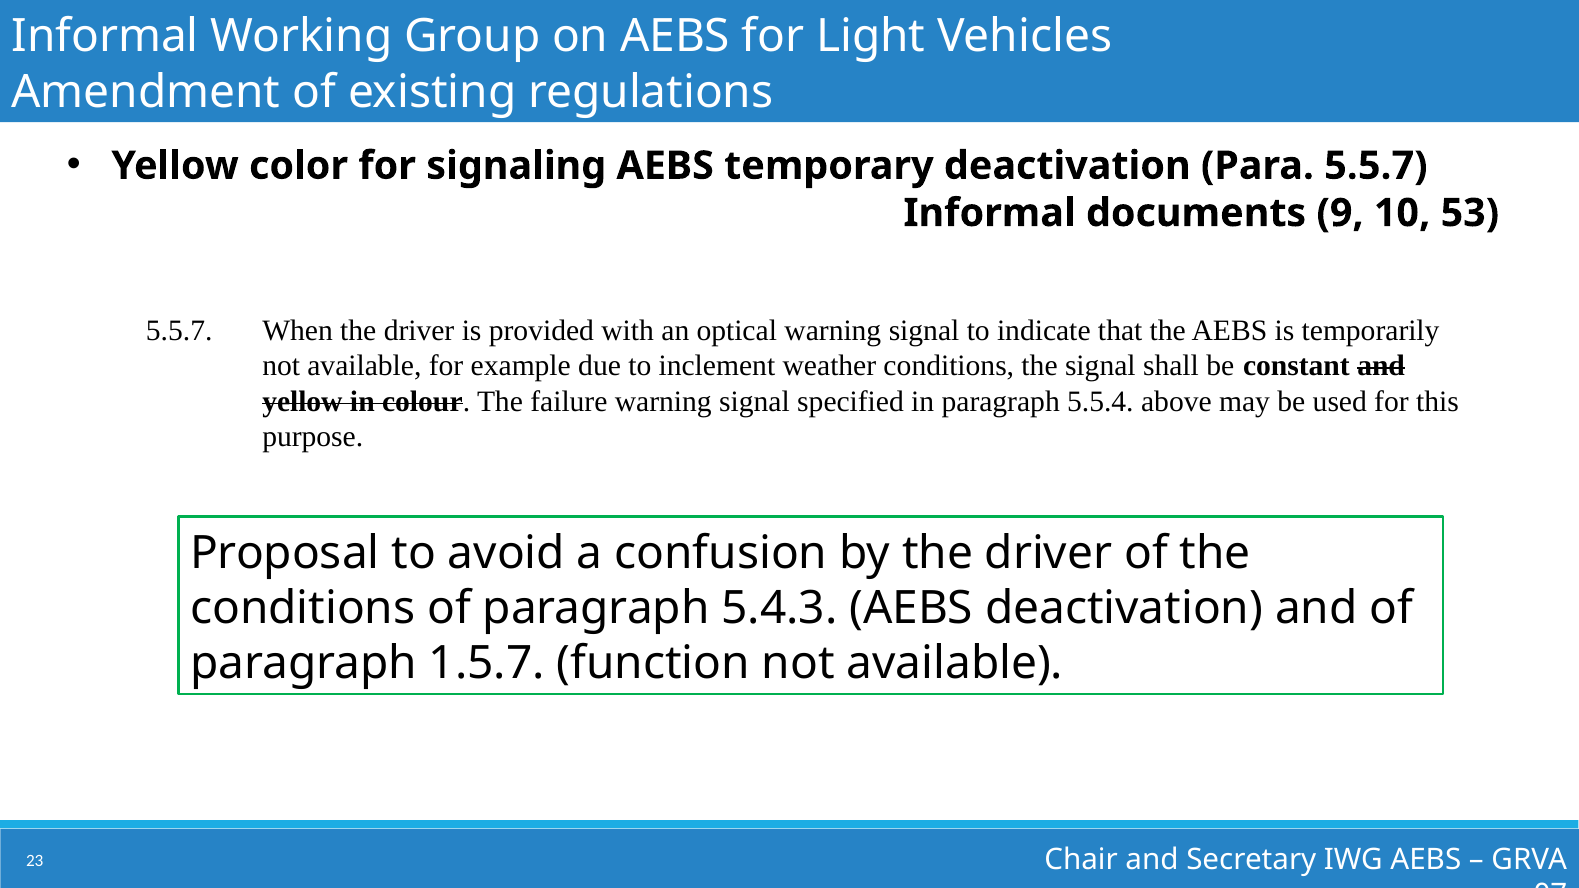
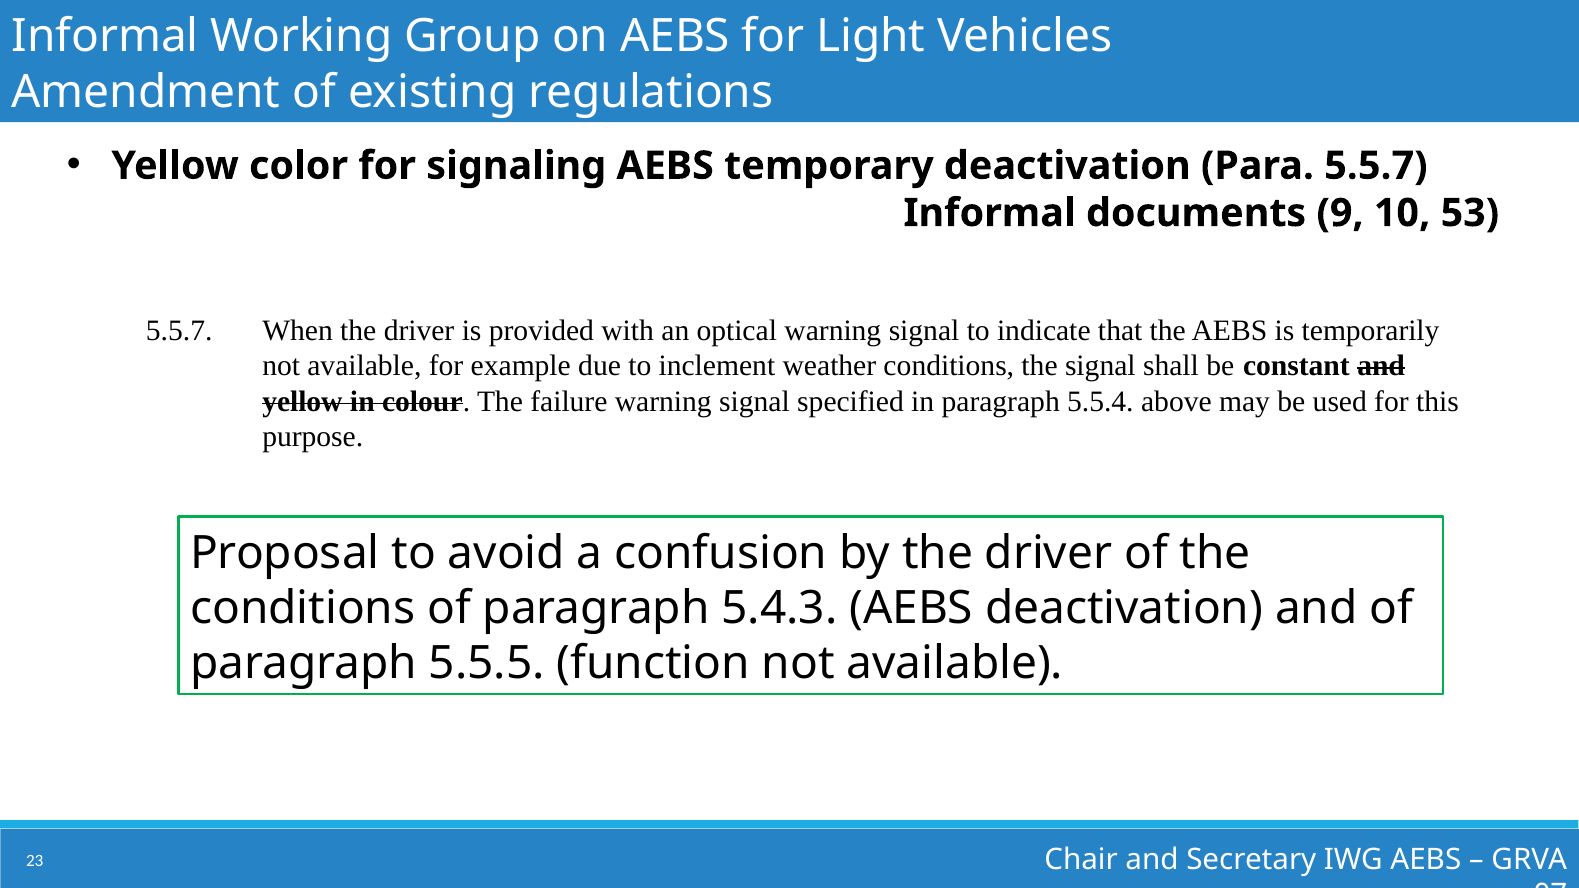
1.5.7: 1.5.7 -> 5.5.5
